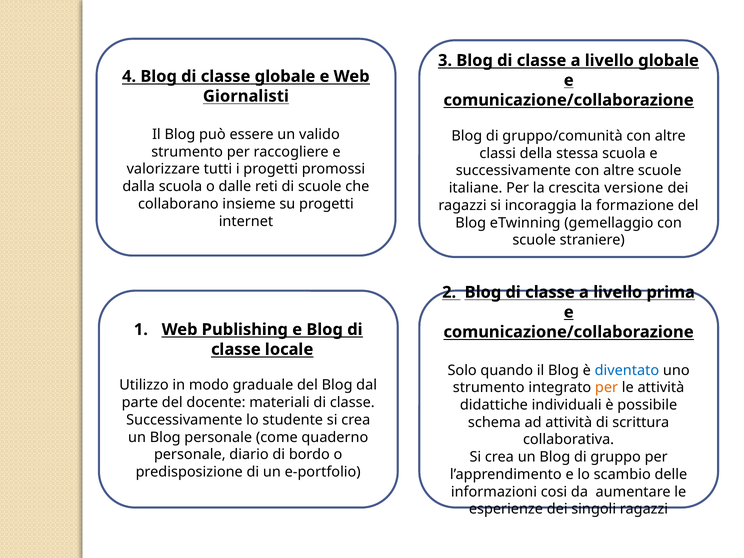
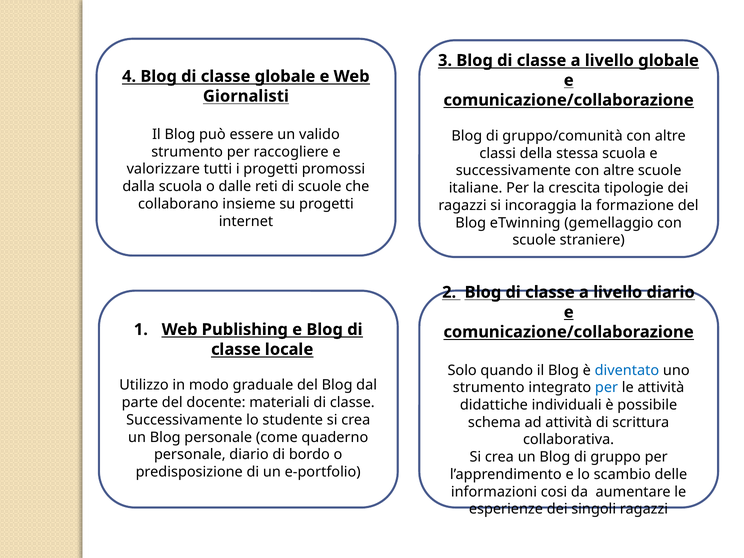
versione: versione -> tipologie
livello prima: prima -> diario
per at (607, 388) colour: orange -> blue
